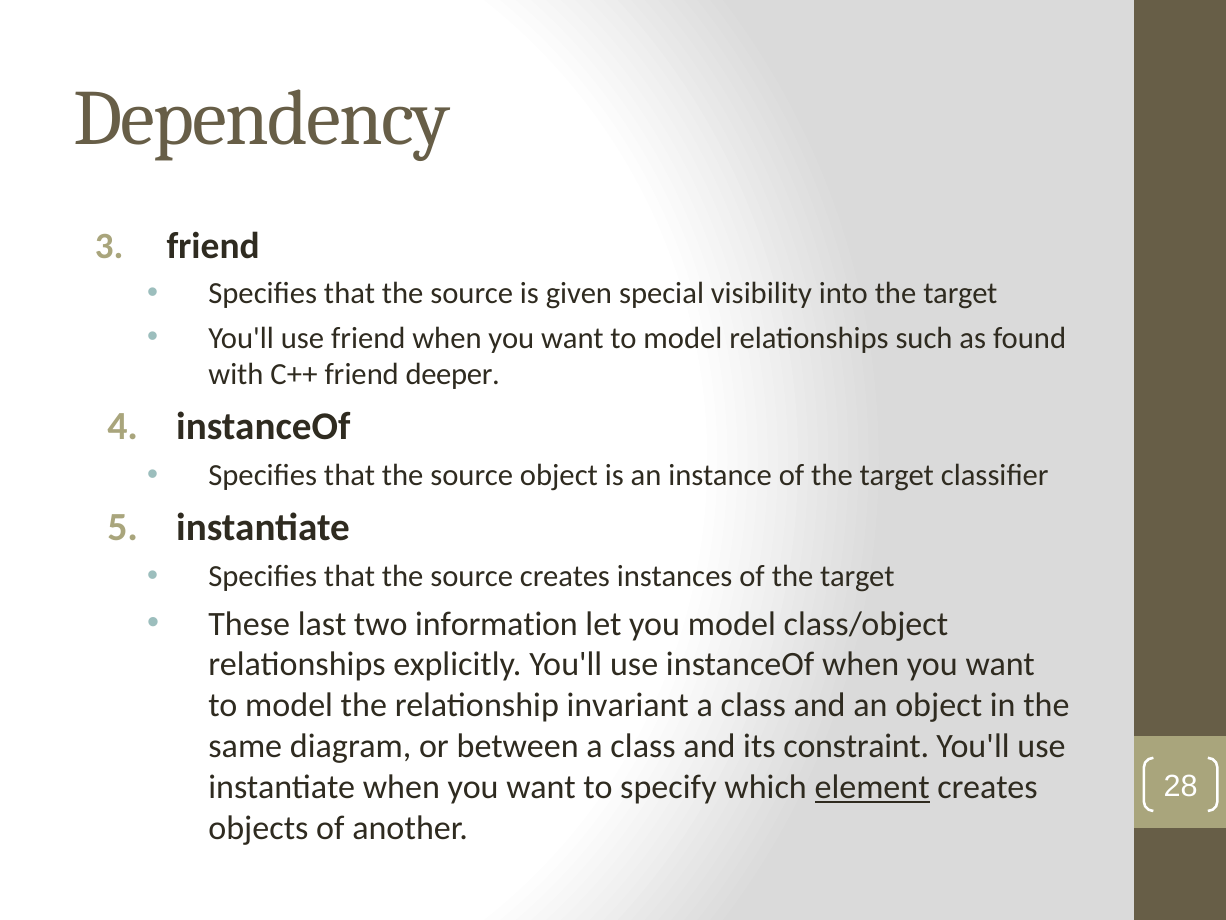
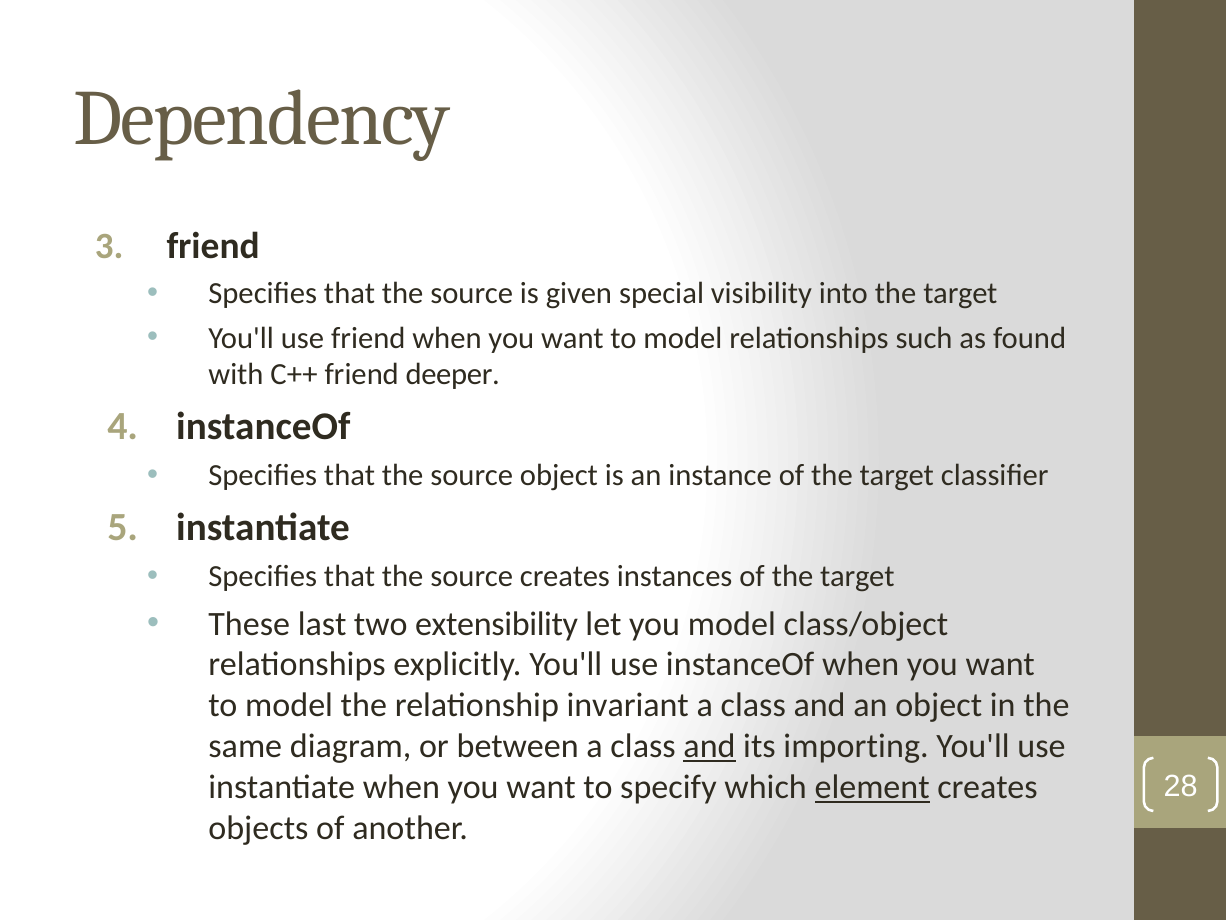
information: information -> extensibility
and at (709, 746) underline: none -> present
constraint: constraint -> importing
